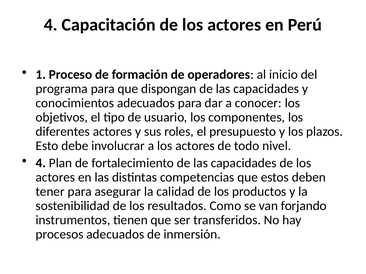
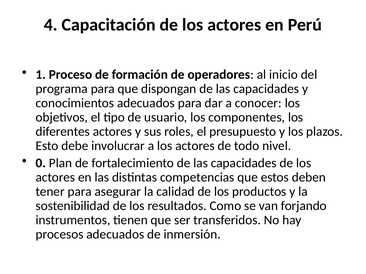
4 at (41, 163): 4 -> 0
